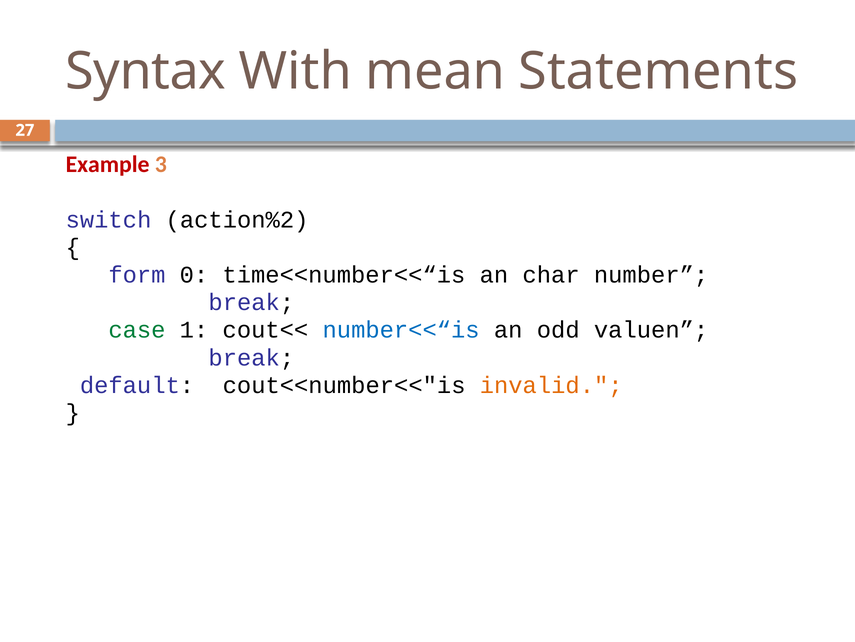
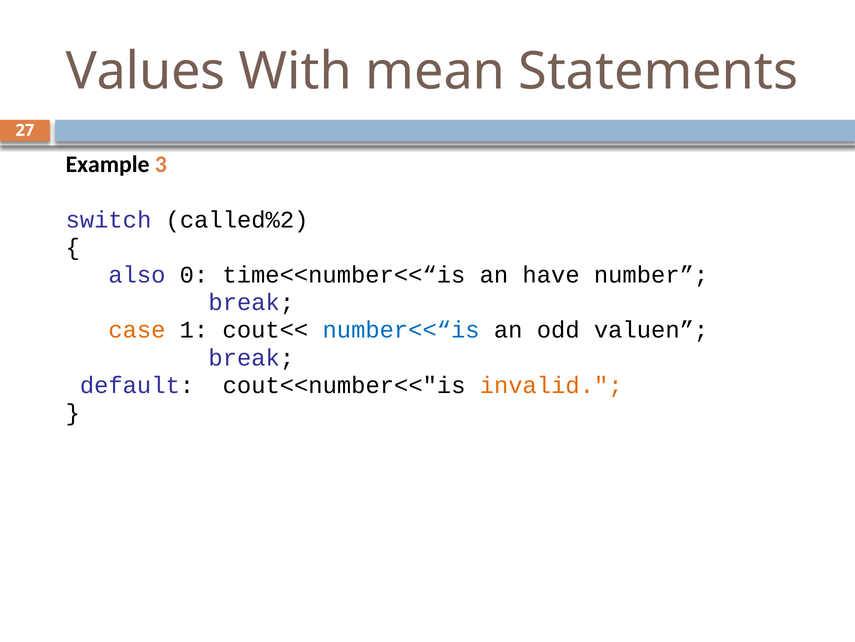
Syntax: Syntax -> Values
Example colour: red -> black
action%2: action%2 -> called%2
form: form -> also
char: char -> have
case colour: green -> orange
